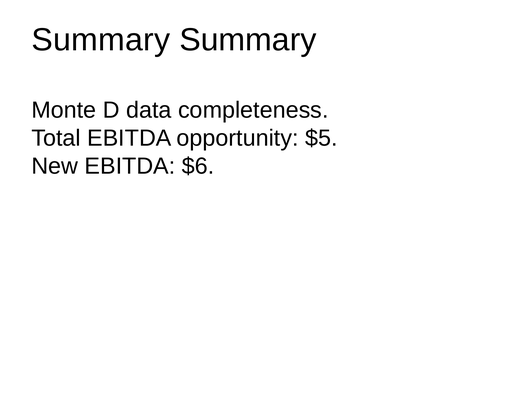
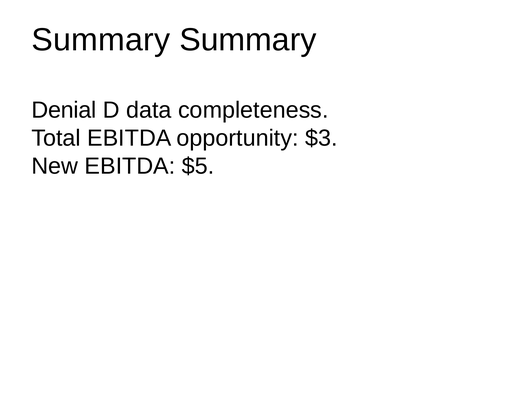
Monte: Monte -> Denial
$5: $5 -> $3
$6: $6 -> $5
